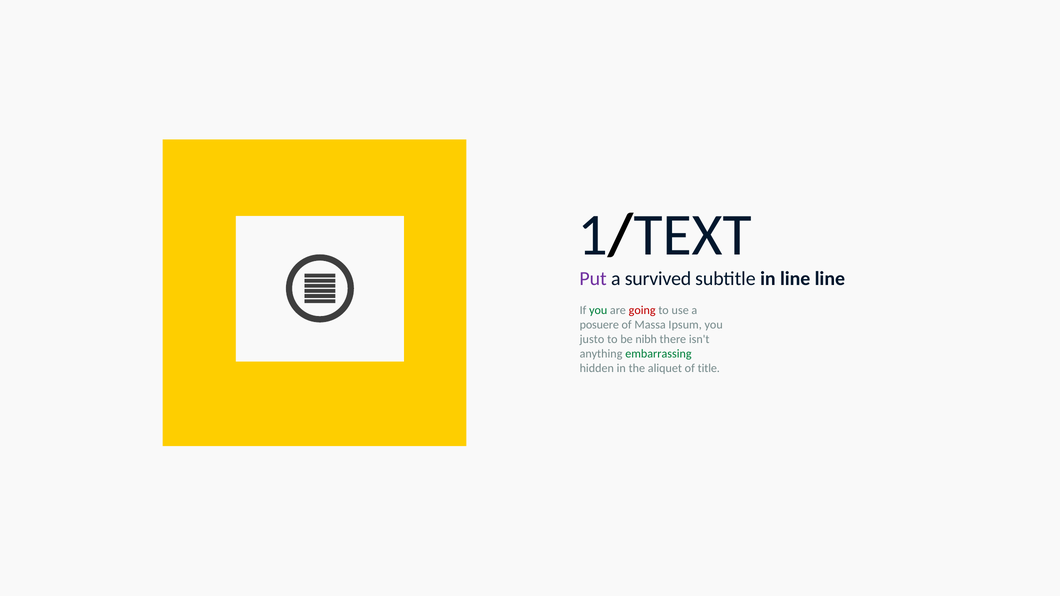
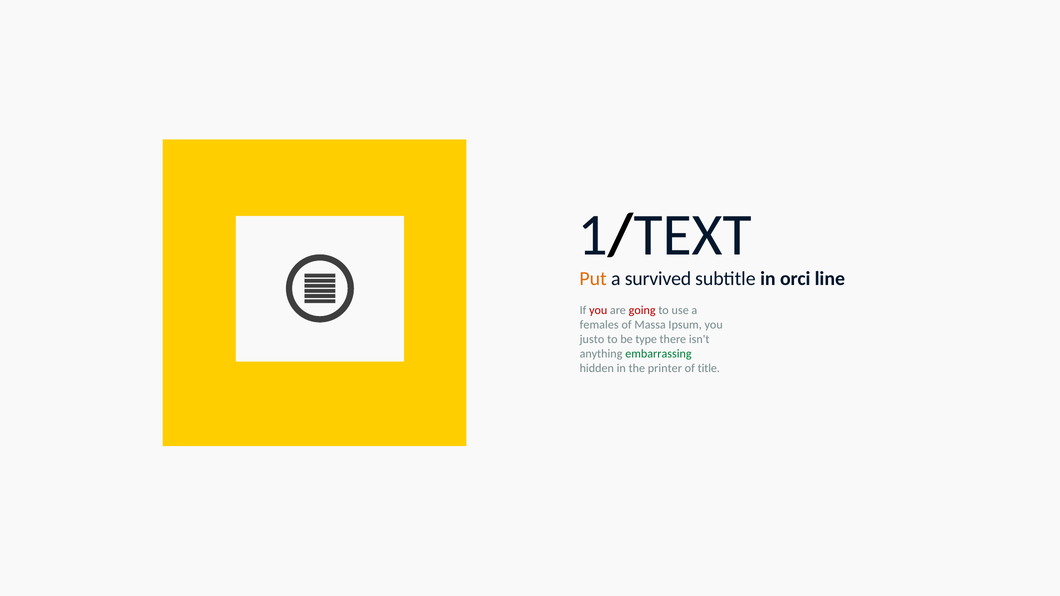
Put colour: purple -> orange
in line: line -> orci
you at (598, 310) colour: green -> red
posuere: posuere -> females
nibh: nibh -> type
aliquet: aliquet -> printer
